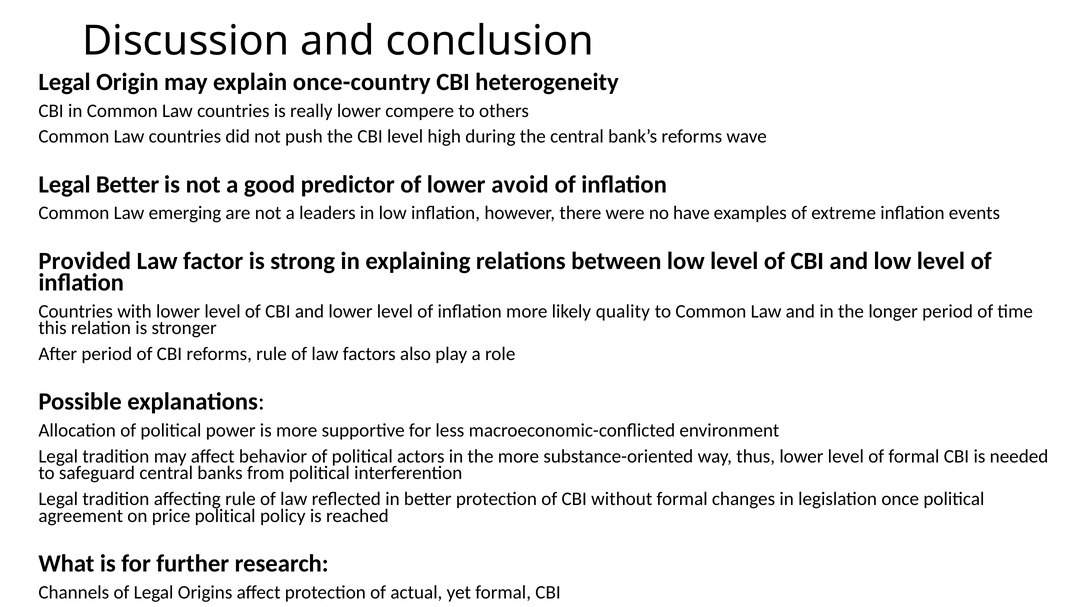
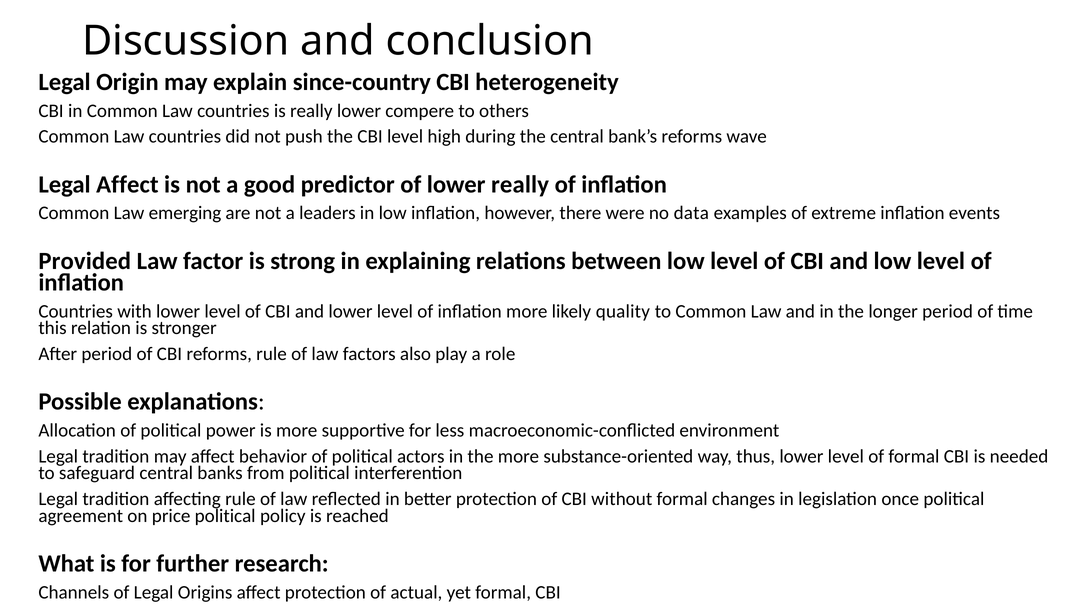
once-country: once-country -> since-country
Legal Better: Better -> Affect
lower avoid: avoid -> really
have: have -> data
